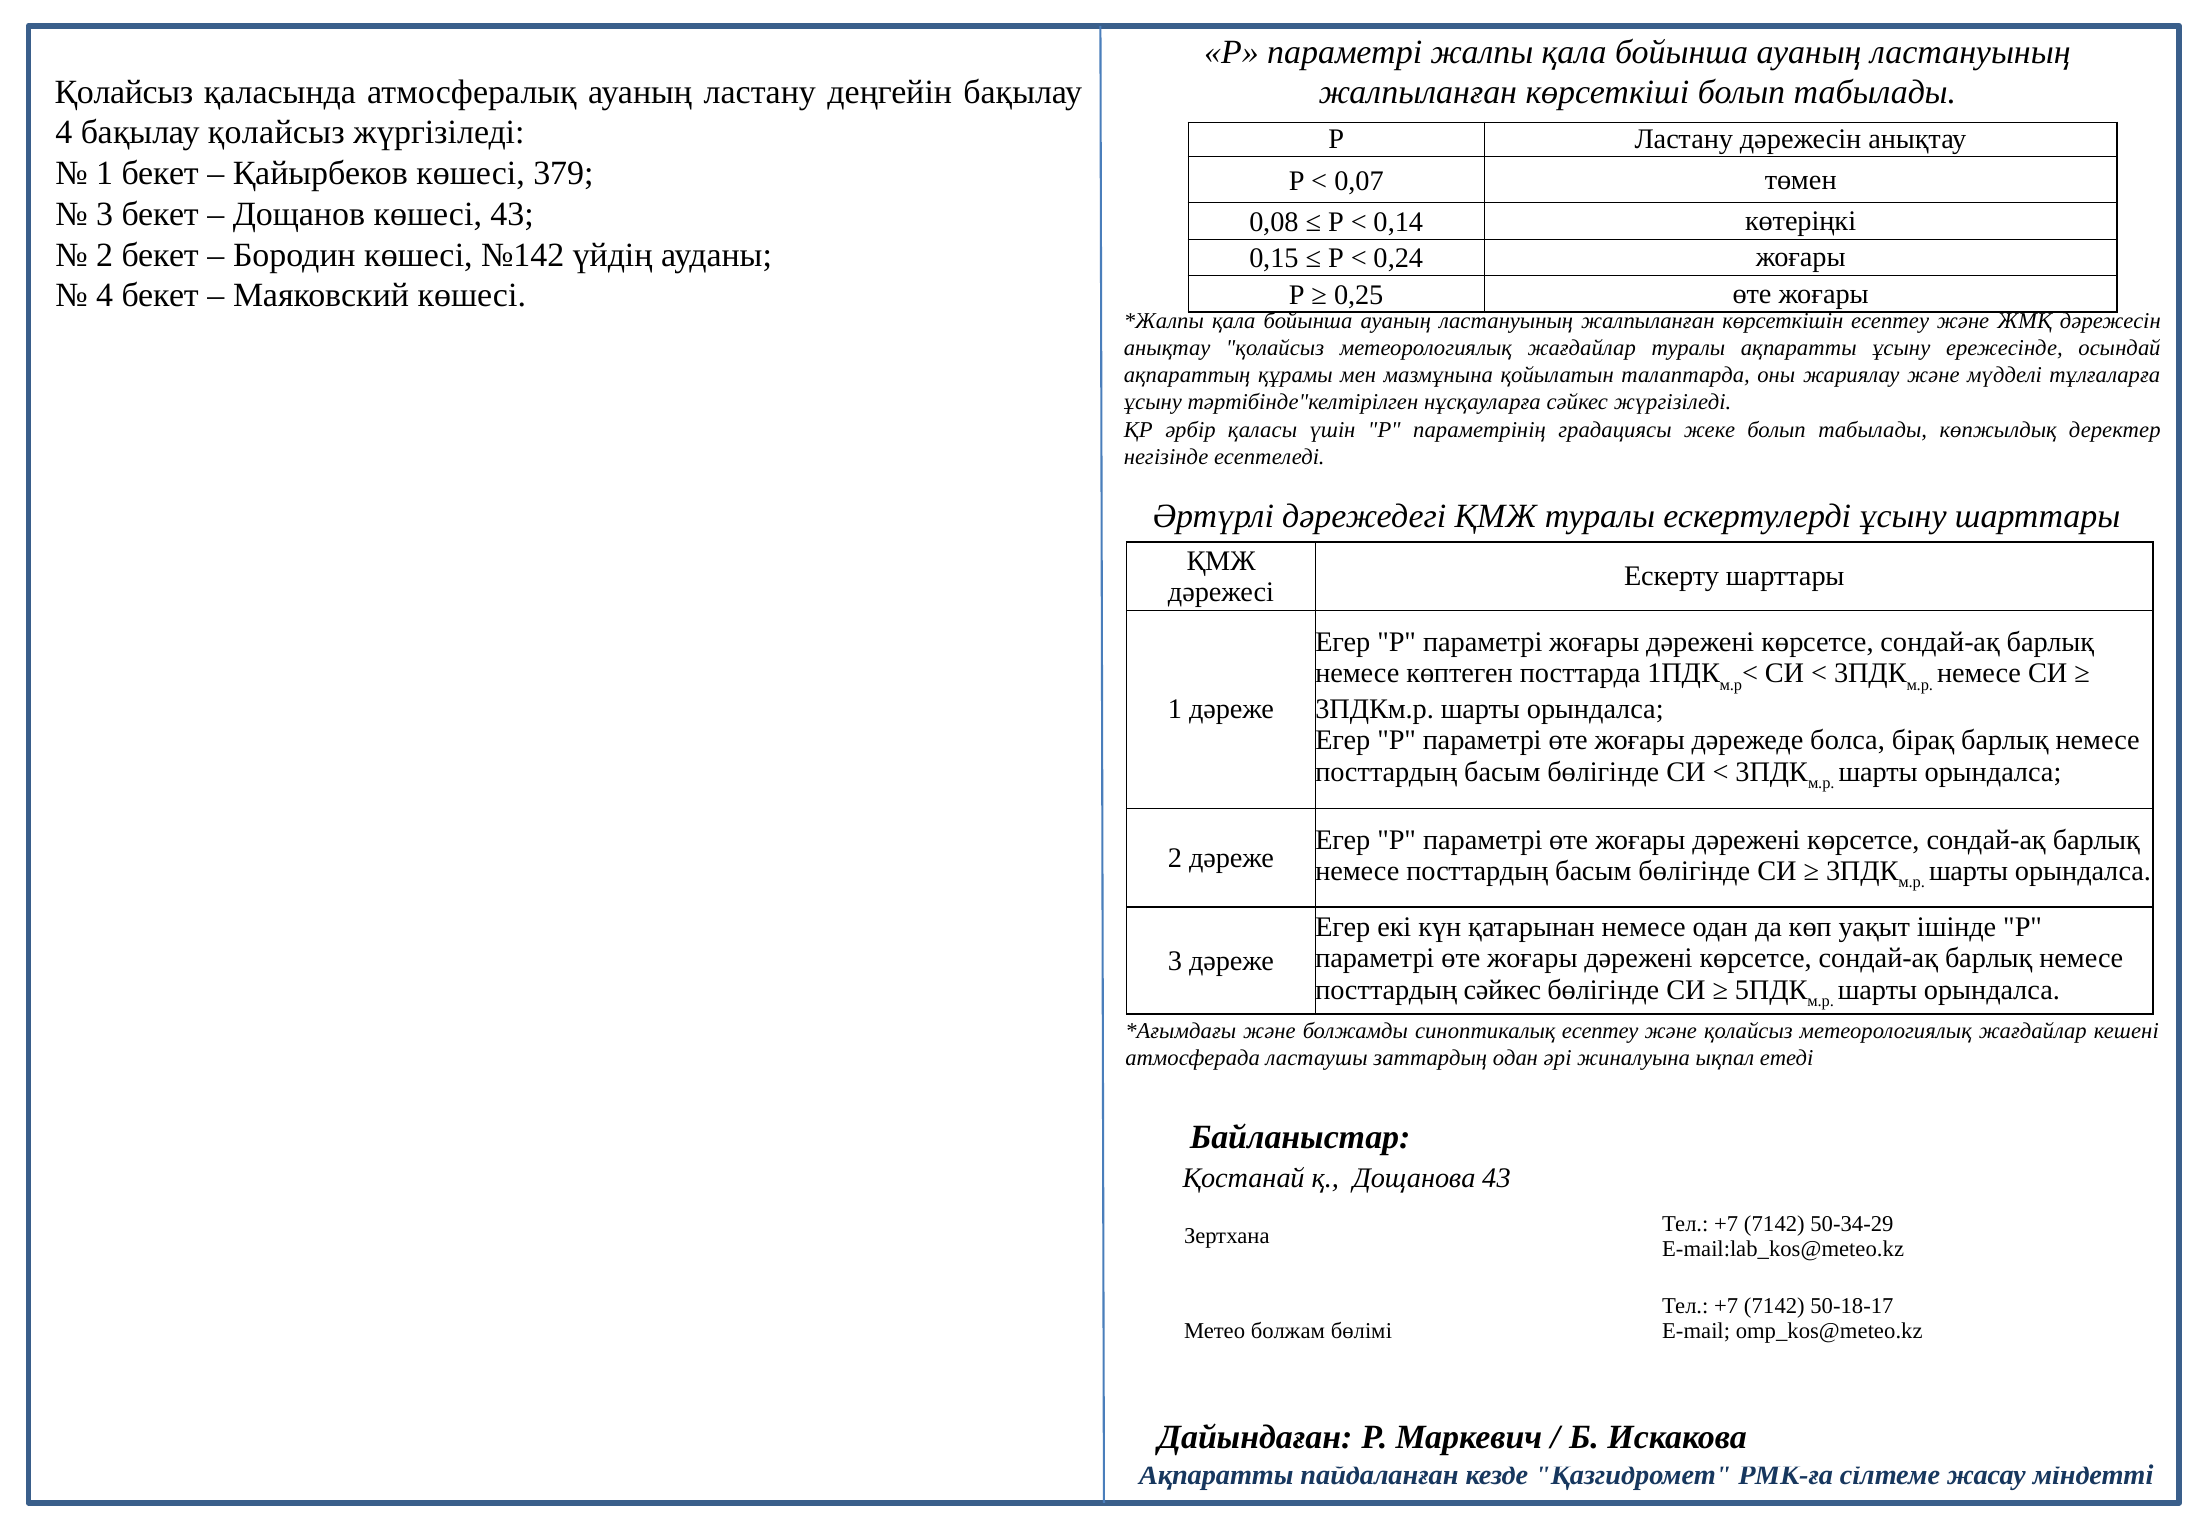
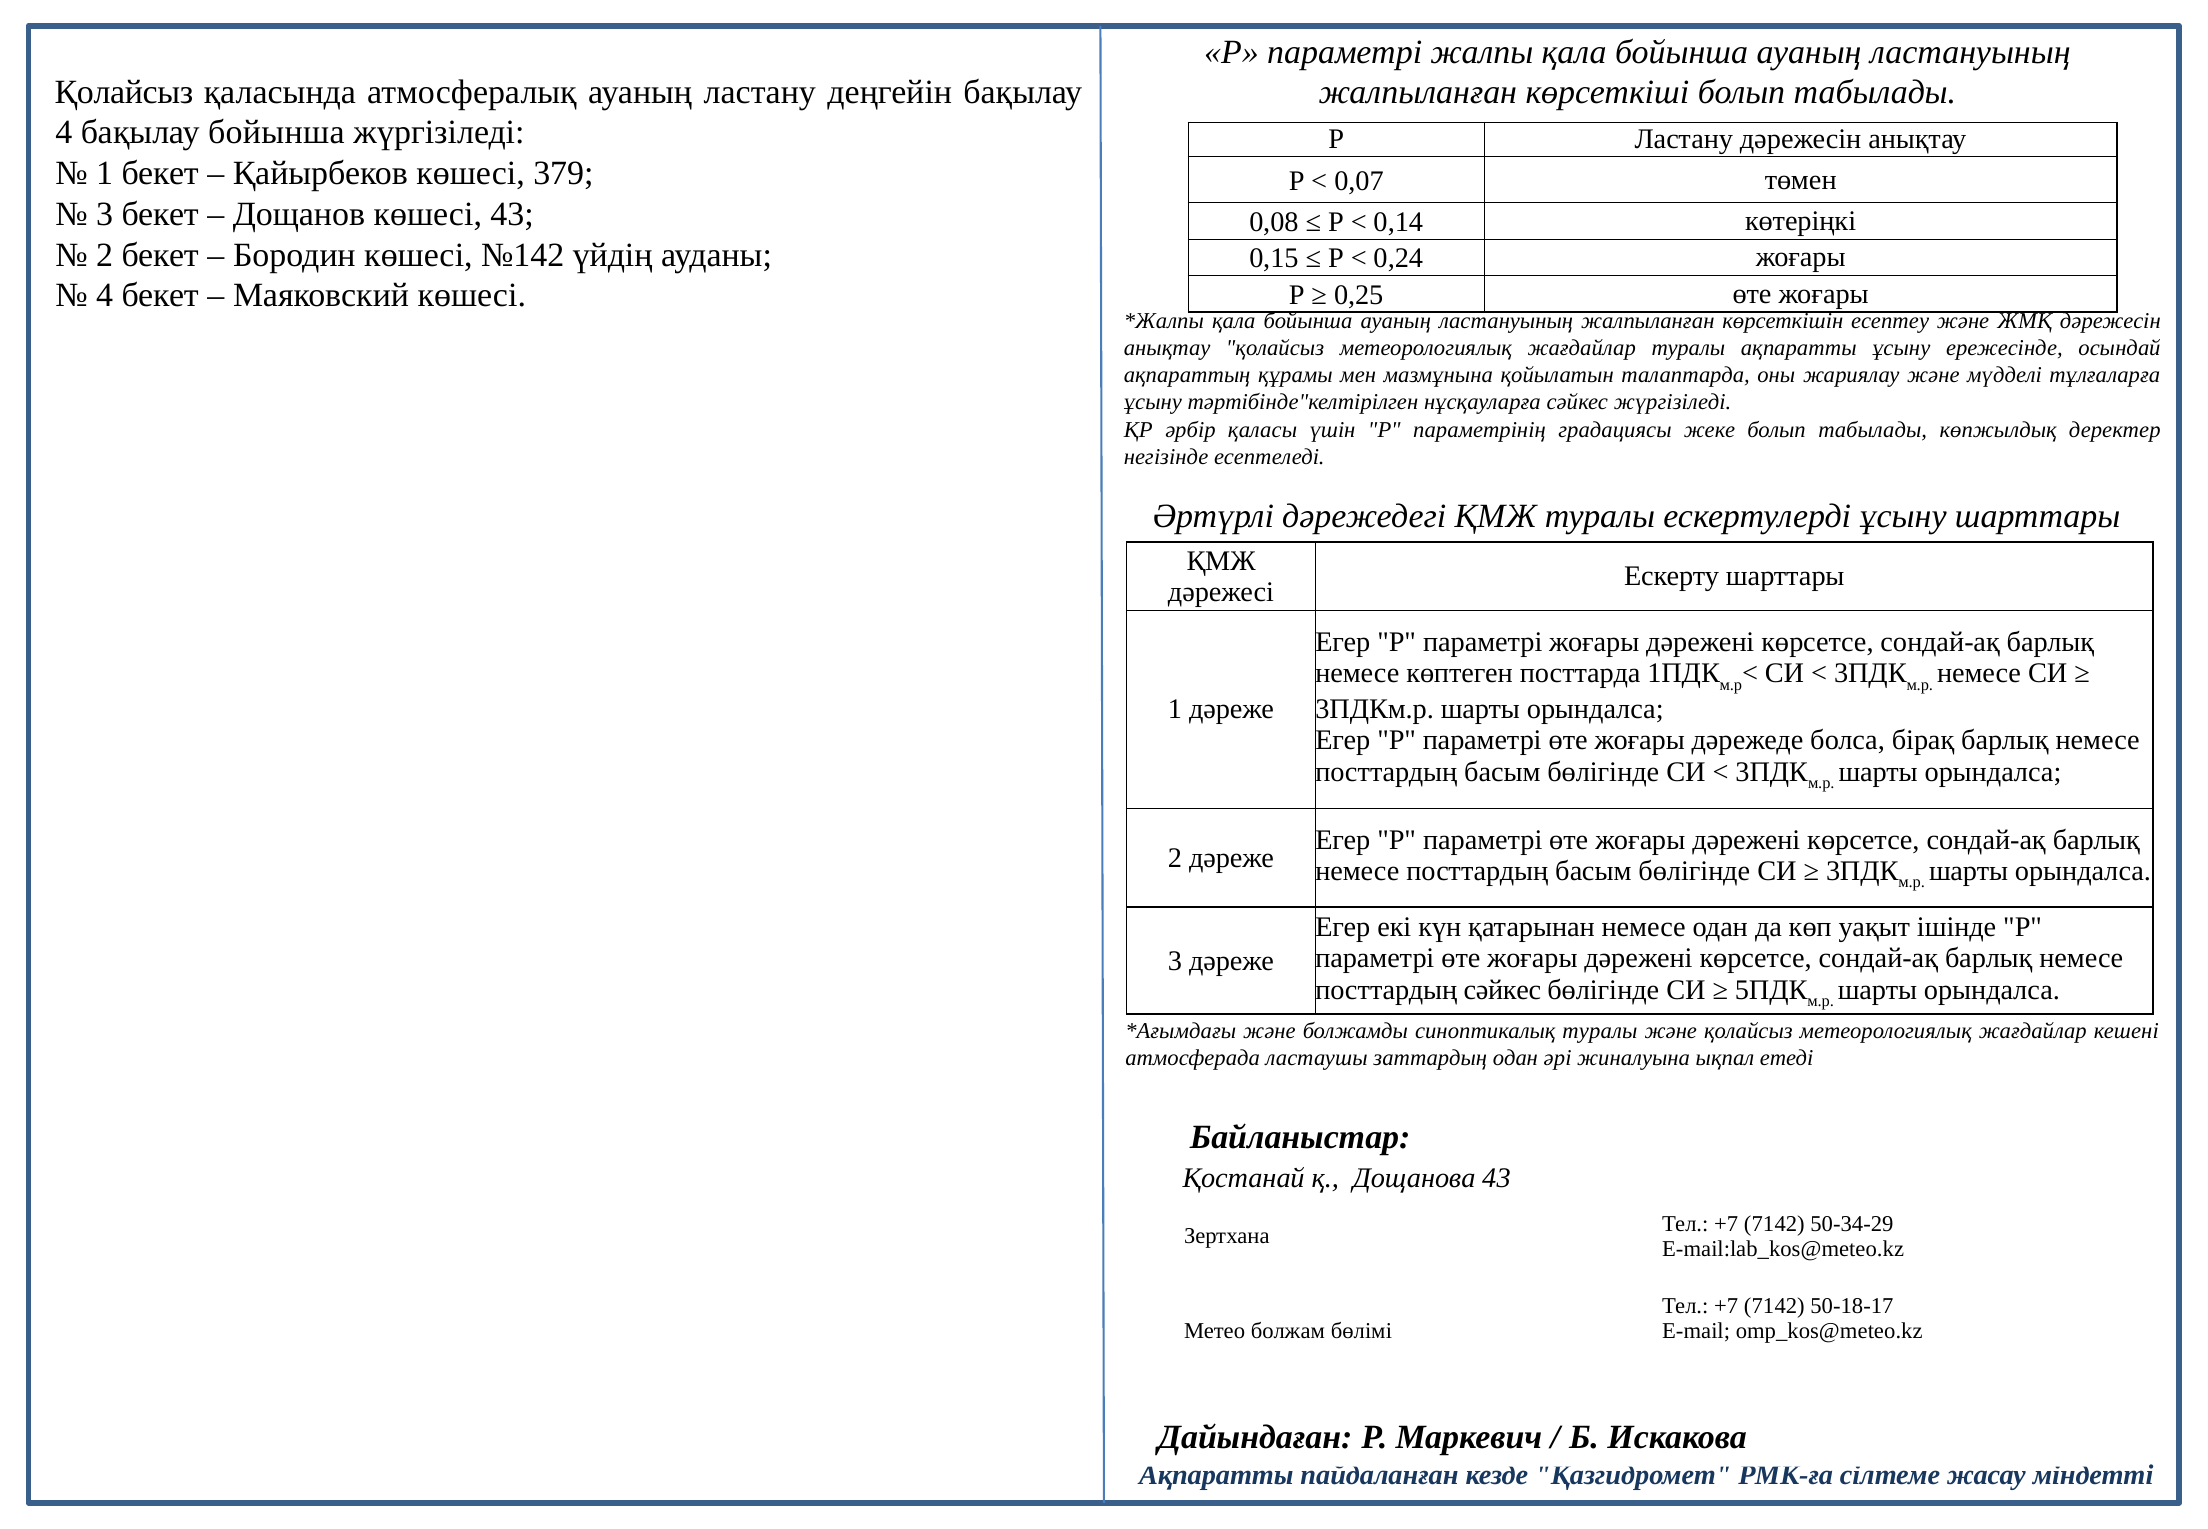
бақылау қолайсыз: қолайсыз -> бойынша
синоптикалық есептеу: есептеу -> туралы
